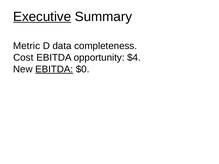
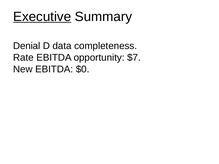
Metric: Metric -> Denial
Cost: Cost -> Rate
$4: $4 -> $7
EBITDA at (54, 69) underline: present -> none
